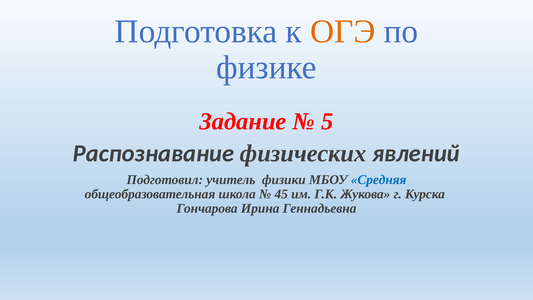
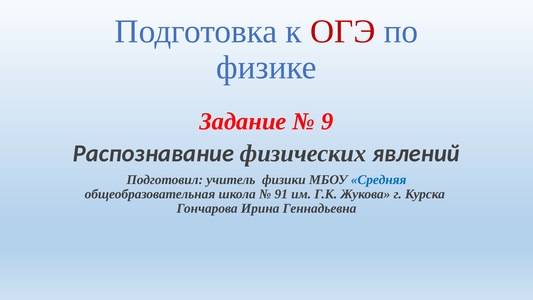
ОГЭ colour: orange -> red
5: 5 -> 9
45: 45 -> 91
